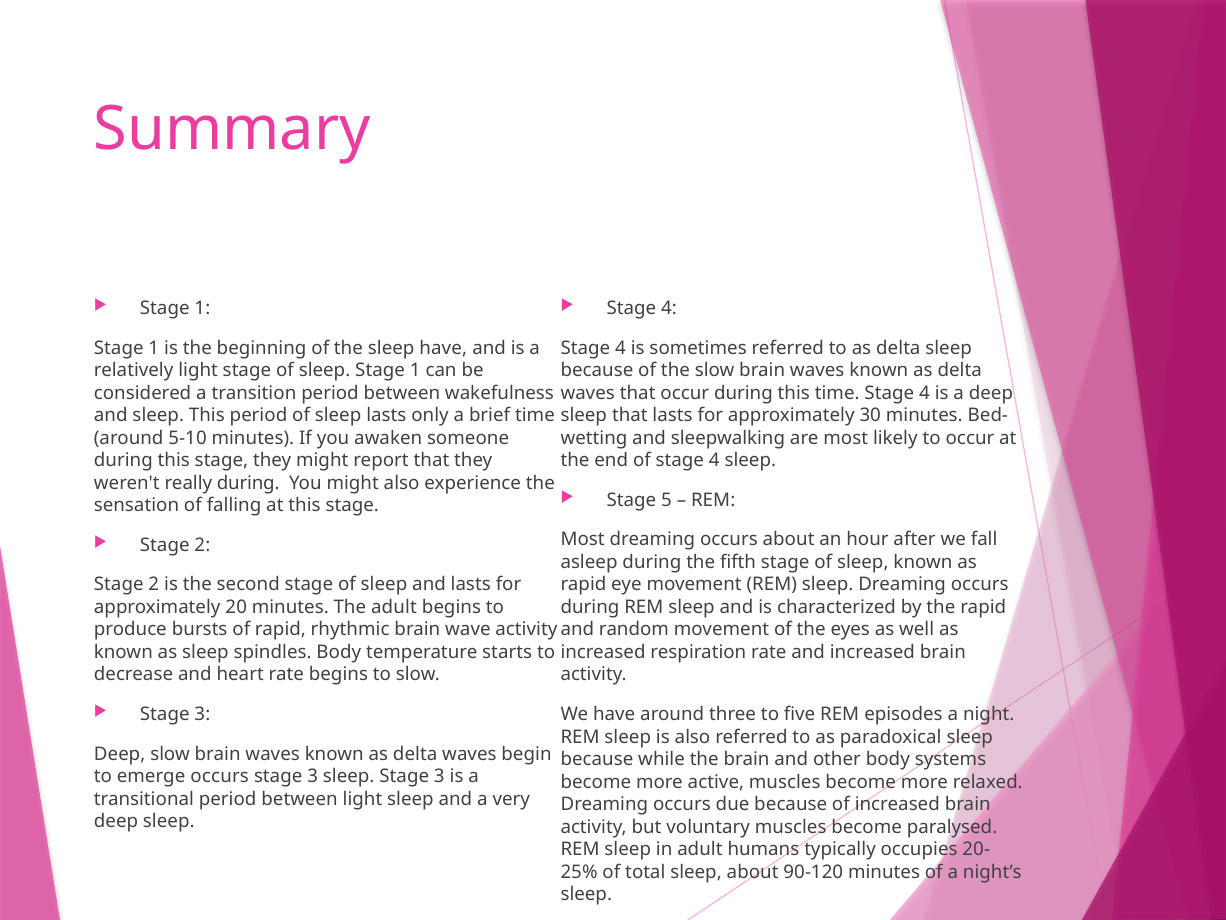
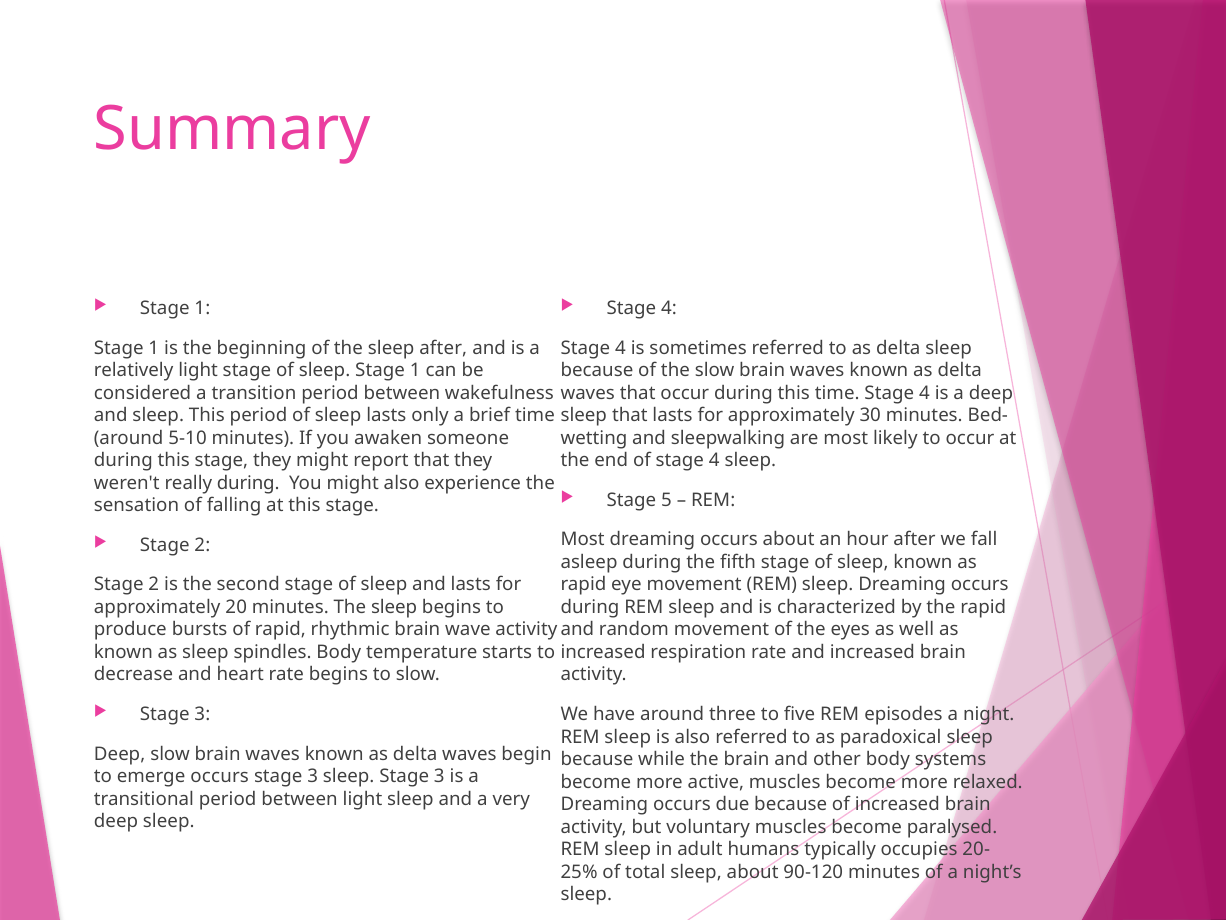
sleep have: have -> after
minutes The adult: adult -> sleep
